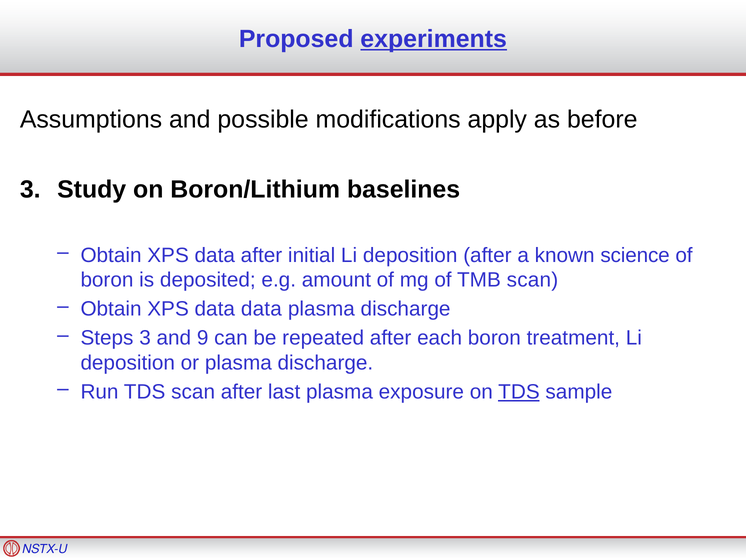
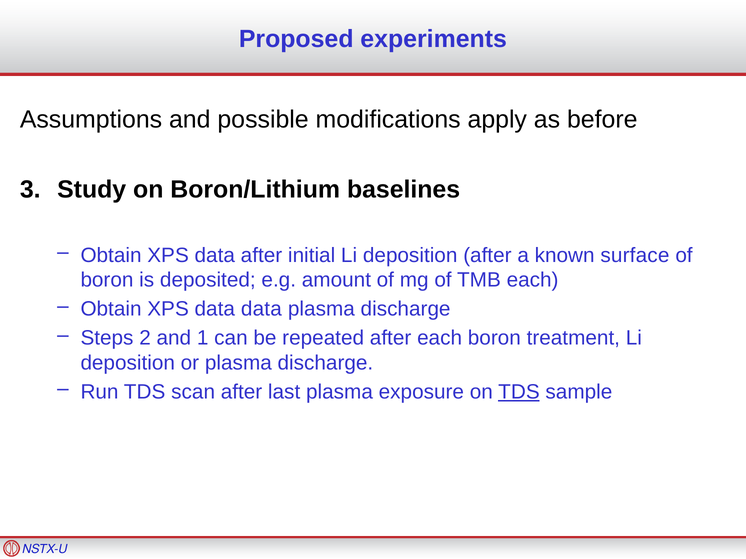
experiments underline: present -> none
science: science -> surface
TMB scan: scan -> each
Steps 3: 3 -> 2
9: 9 -> 1
